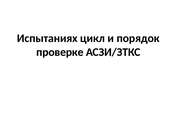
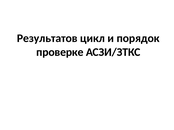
Испытаниях: Испытаниях -> Результатов
